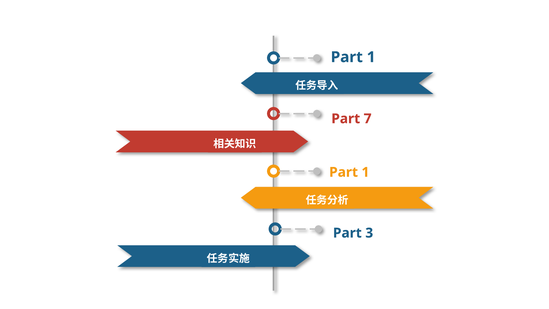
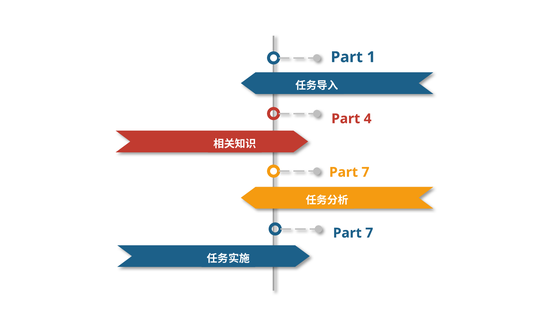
7: 7 -> 4
1 at (365, 172): 1 -> 7
3 at (369, 233): 3 -> 7
